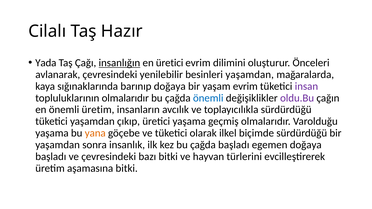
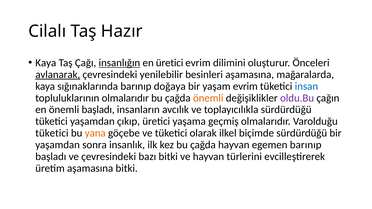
Yada at (46, 63): Yada -> Kaya
avlanarak underline: none -> present
besinleri yaşamdan: yaşamdan -> aşamasına
insan colour: purple -> blue
önemli at (208, 98) colour: blue -> orange
önemli üretim: üretim -> başladı
yaşama at (52, 133): yaşama -> tüketici
çağda başladı: başladı -> hayvan
egemen doğaya: doğaya -> barınıp
